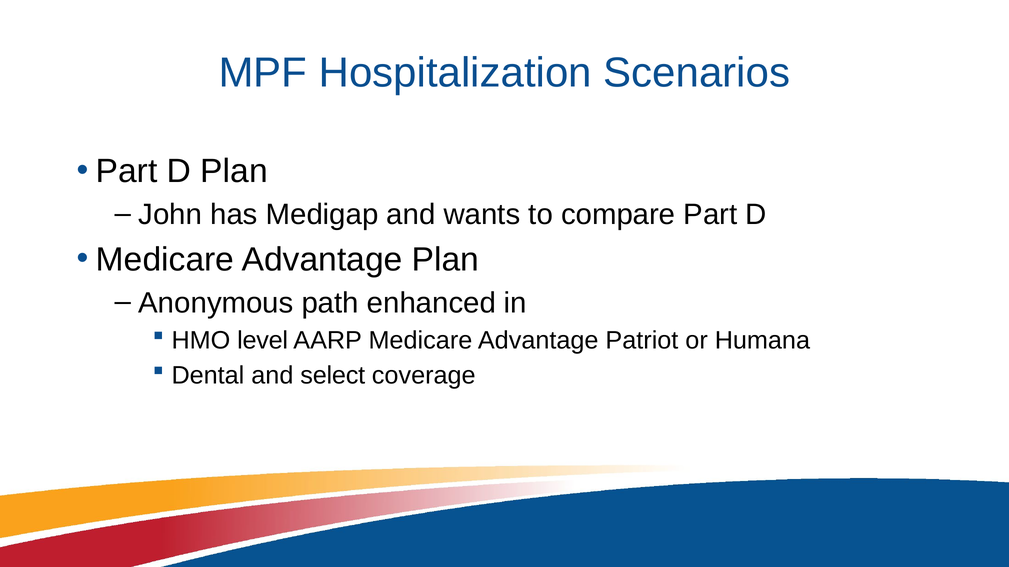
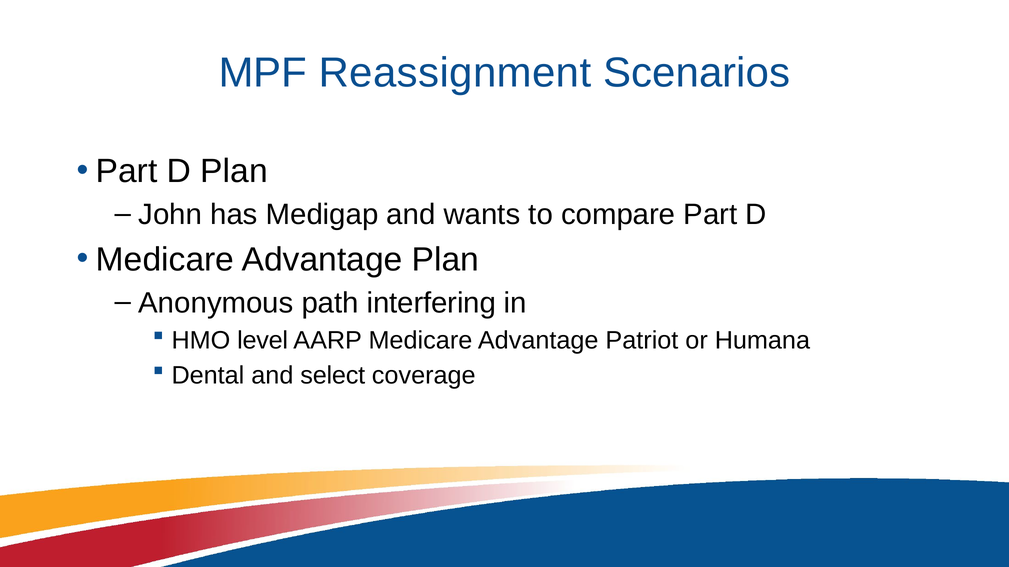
Hospitalization: Hospitalization -> Reassignment
enhanced: enhanced -> interfering
